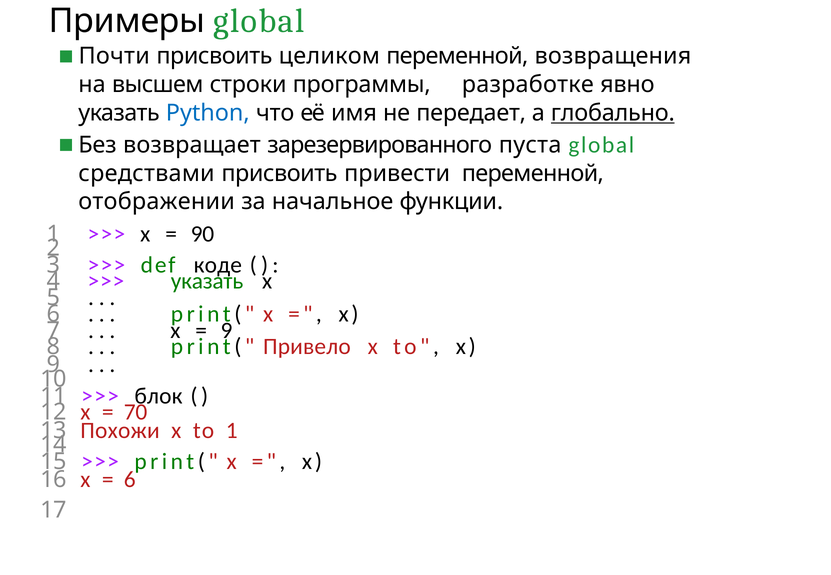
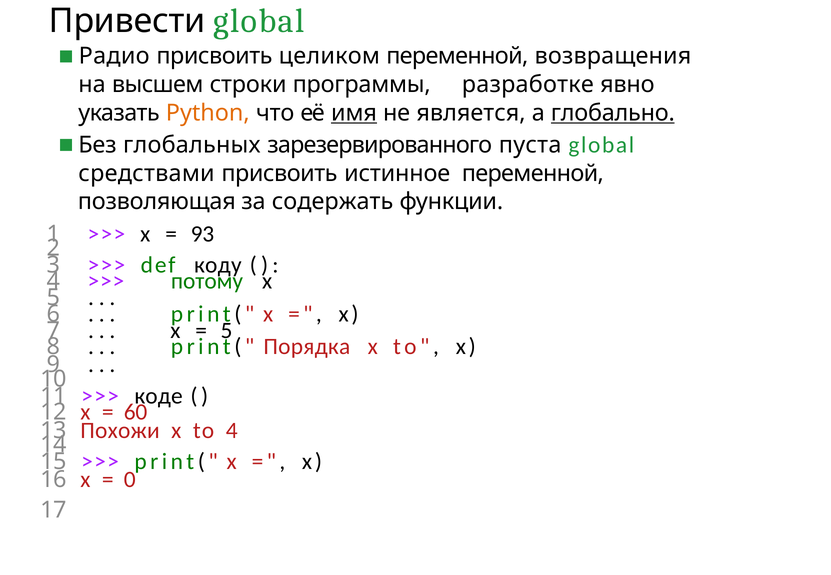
Примеры: Примеры -> Привести
Почти: Почти -> Радио
Python colour: blue -> orange
имя underline: none -> present
передает: передает -> является
возвращает: возвращает -> глобальных
привести: привести -> истинное
отображении: отображении -> позволяющая
начальное: начальное -> содержать
90: 90 -> 93
коде: коде -> коду
указать at (207, 281): указать -> потому
9 at (226, 330): 9 -> 5
Привело: Привело -> Порядка
блок: блок -> коде
70: 70 -> 60
to 1: 1 -> 4
6 at (130, 480): 6 -> 0
